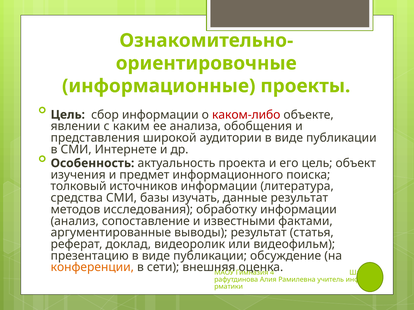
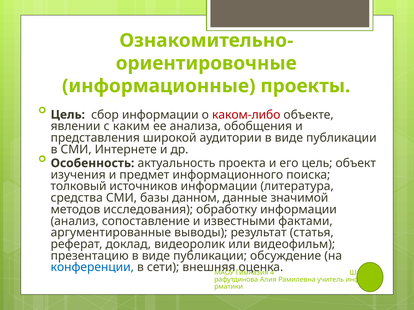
изучать: изучать -> данном
данные результат: результат -> значимой
конференции colour: orange -> blue
